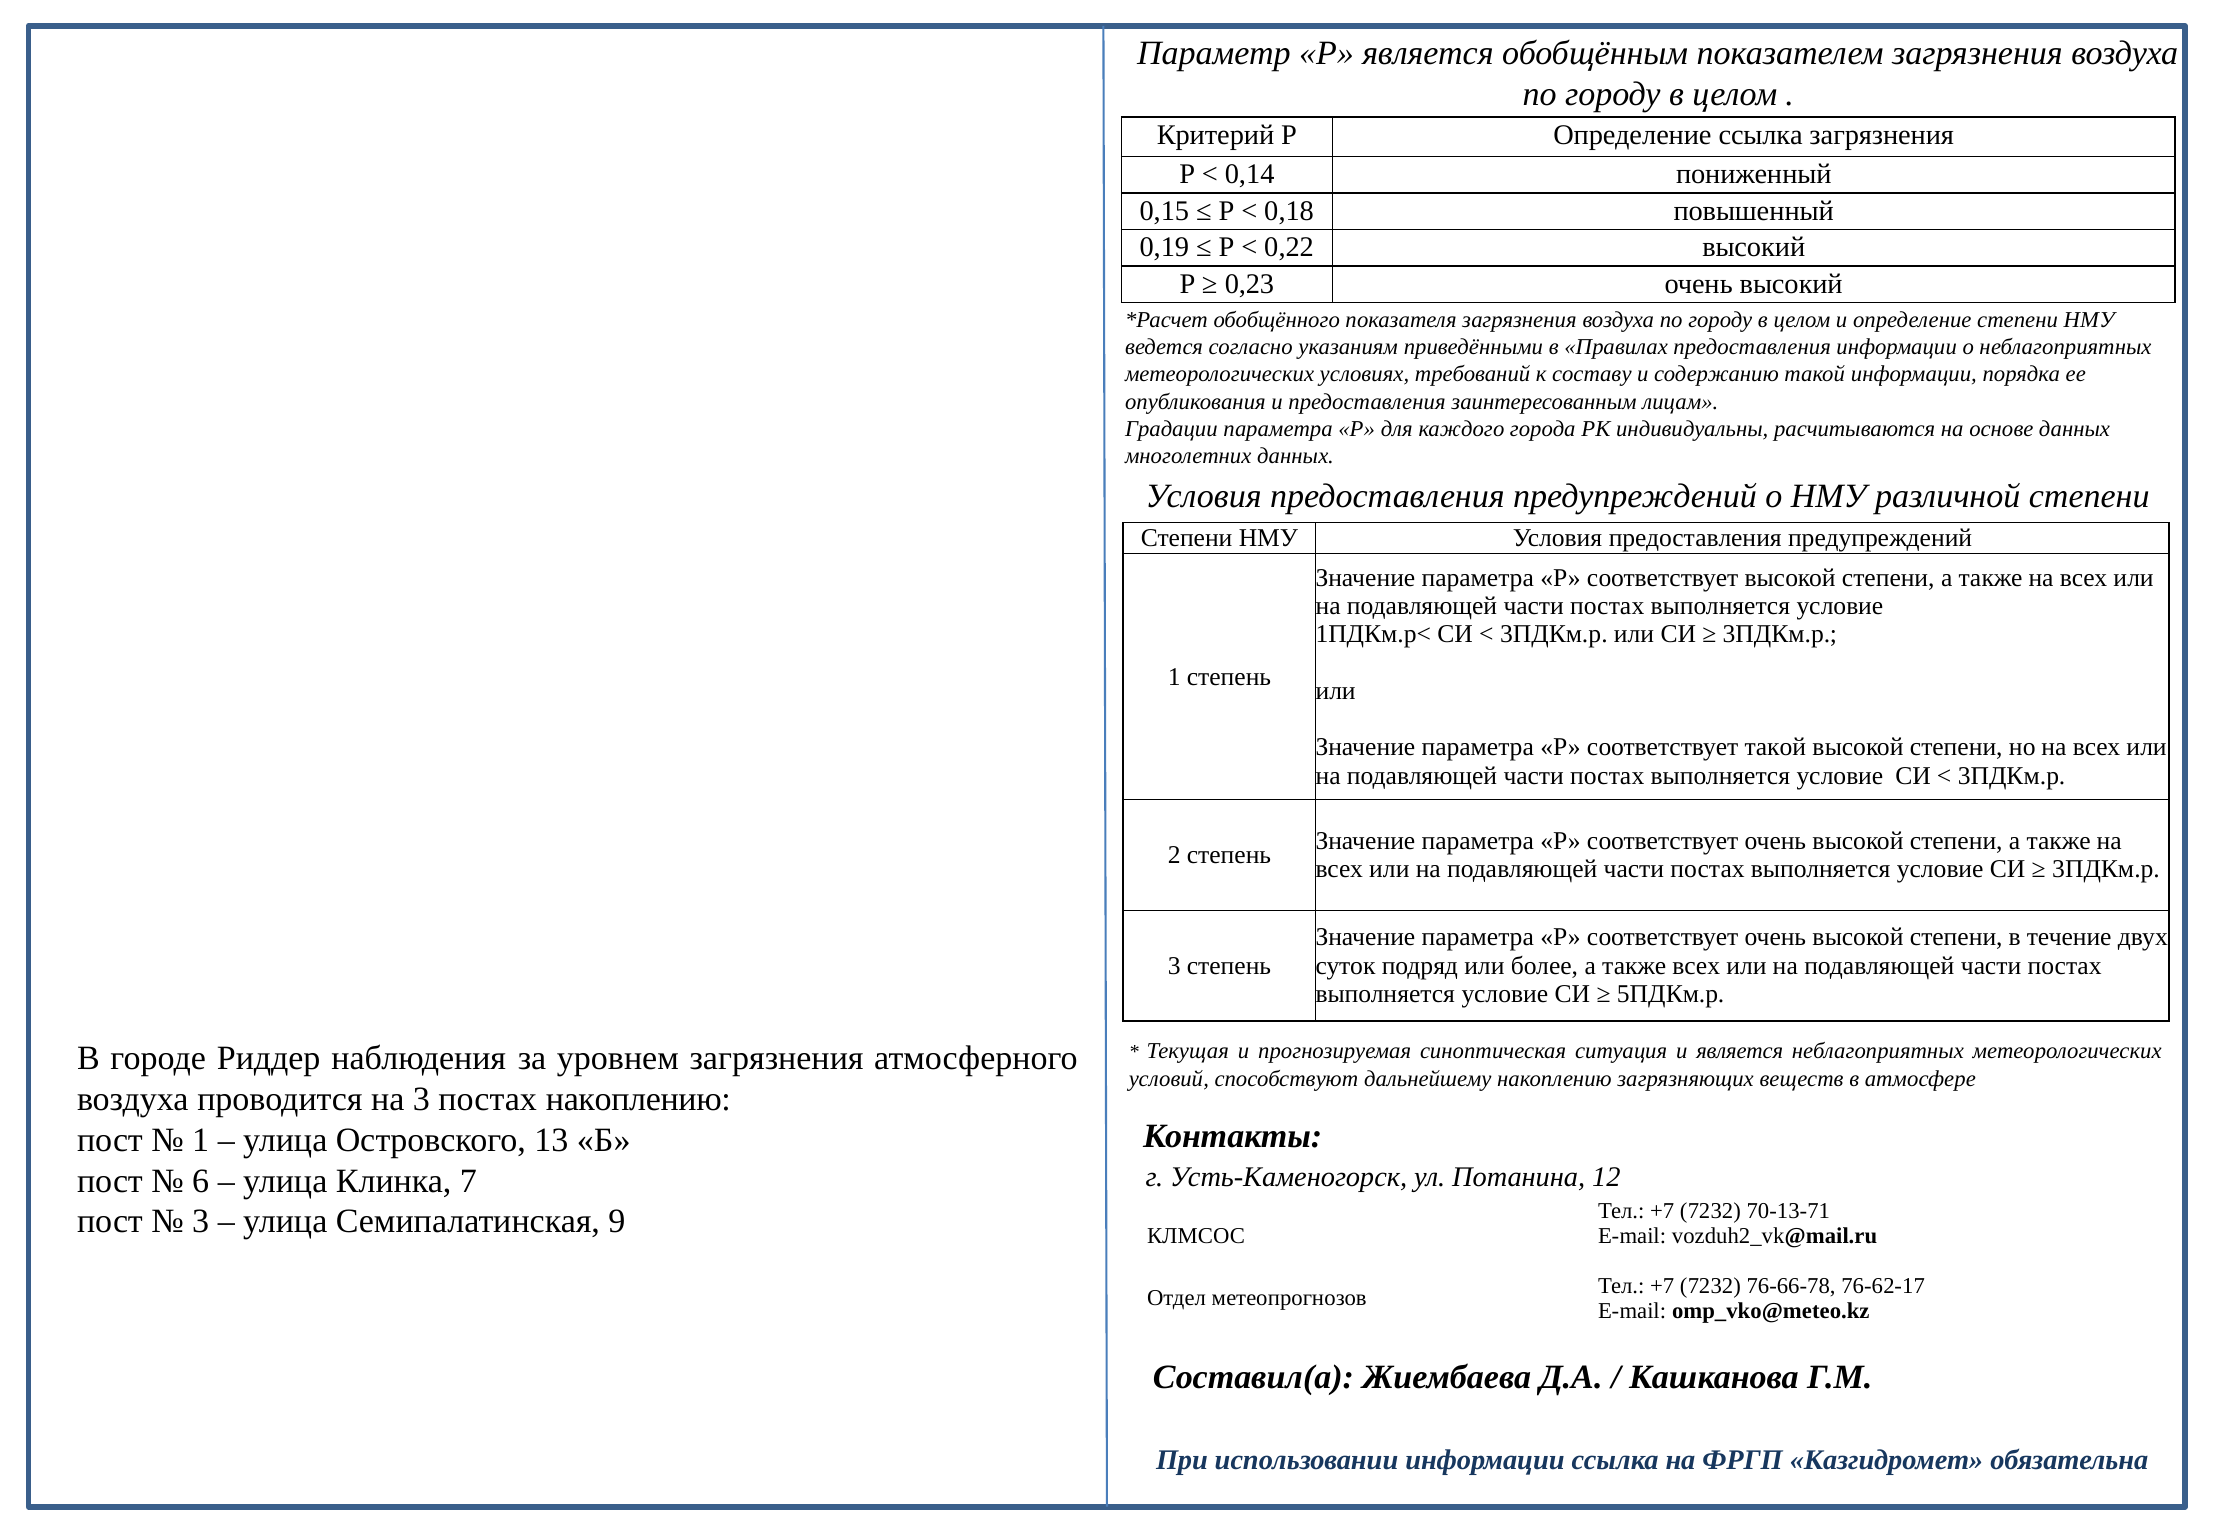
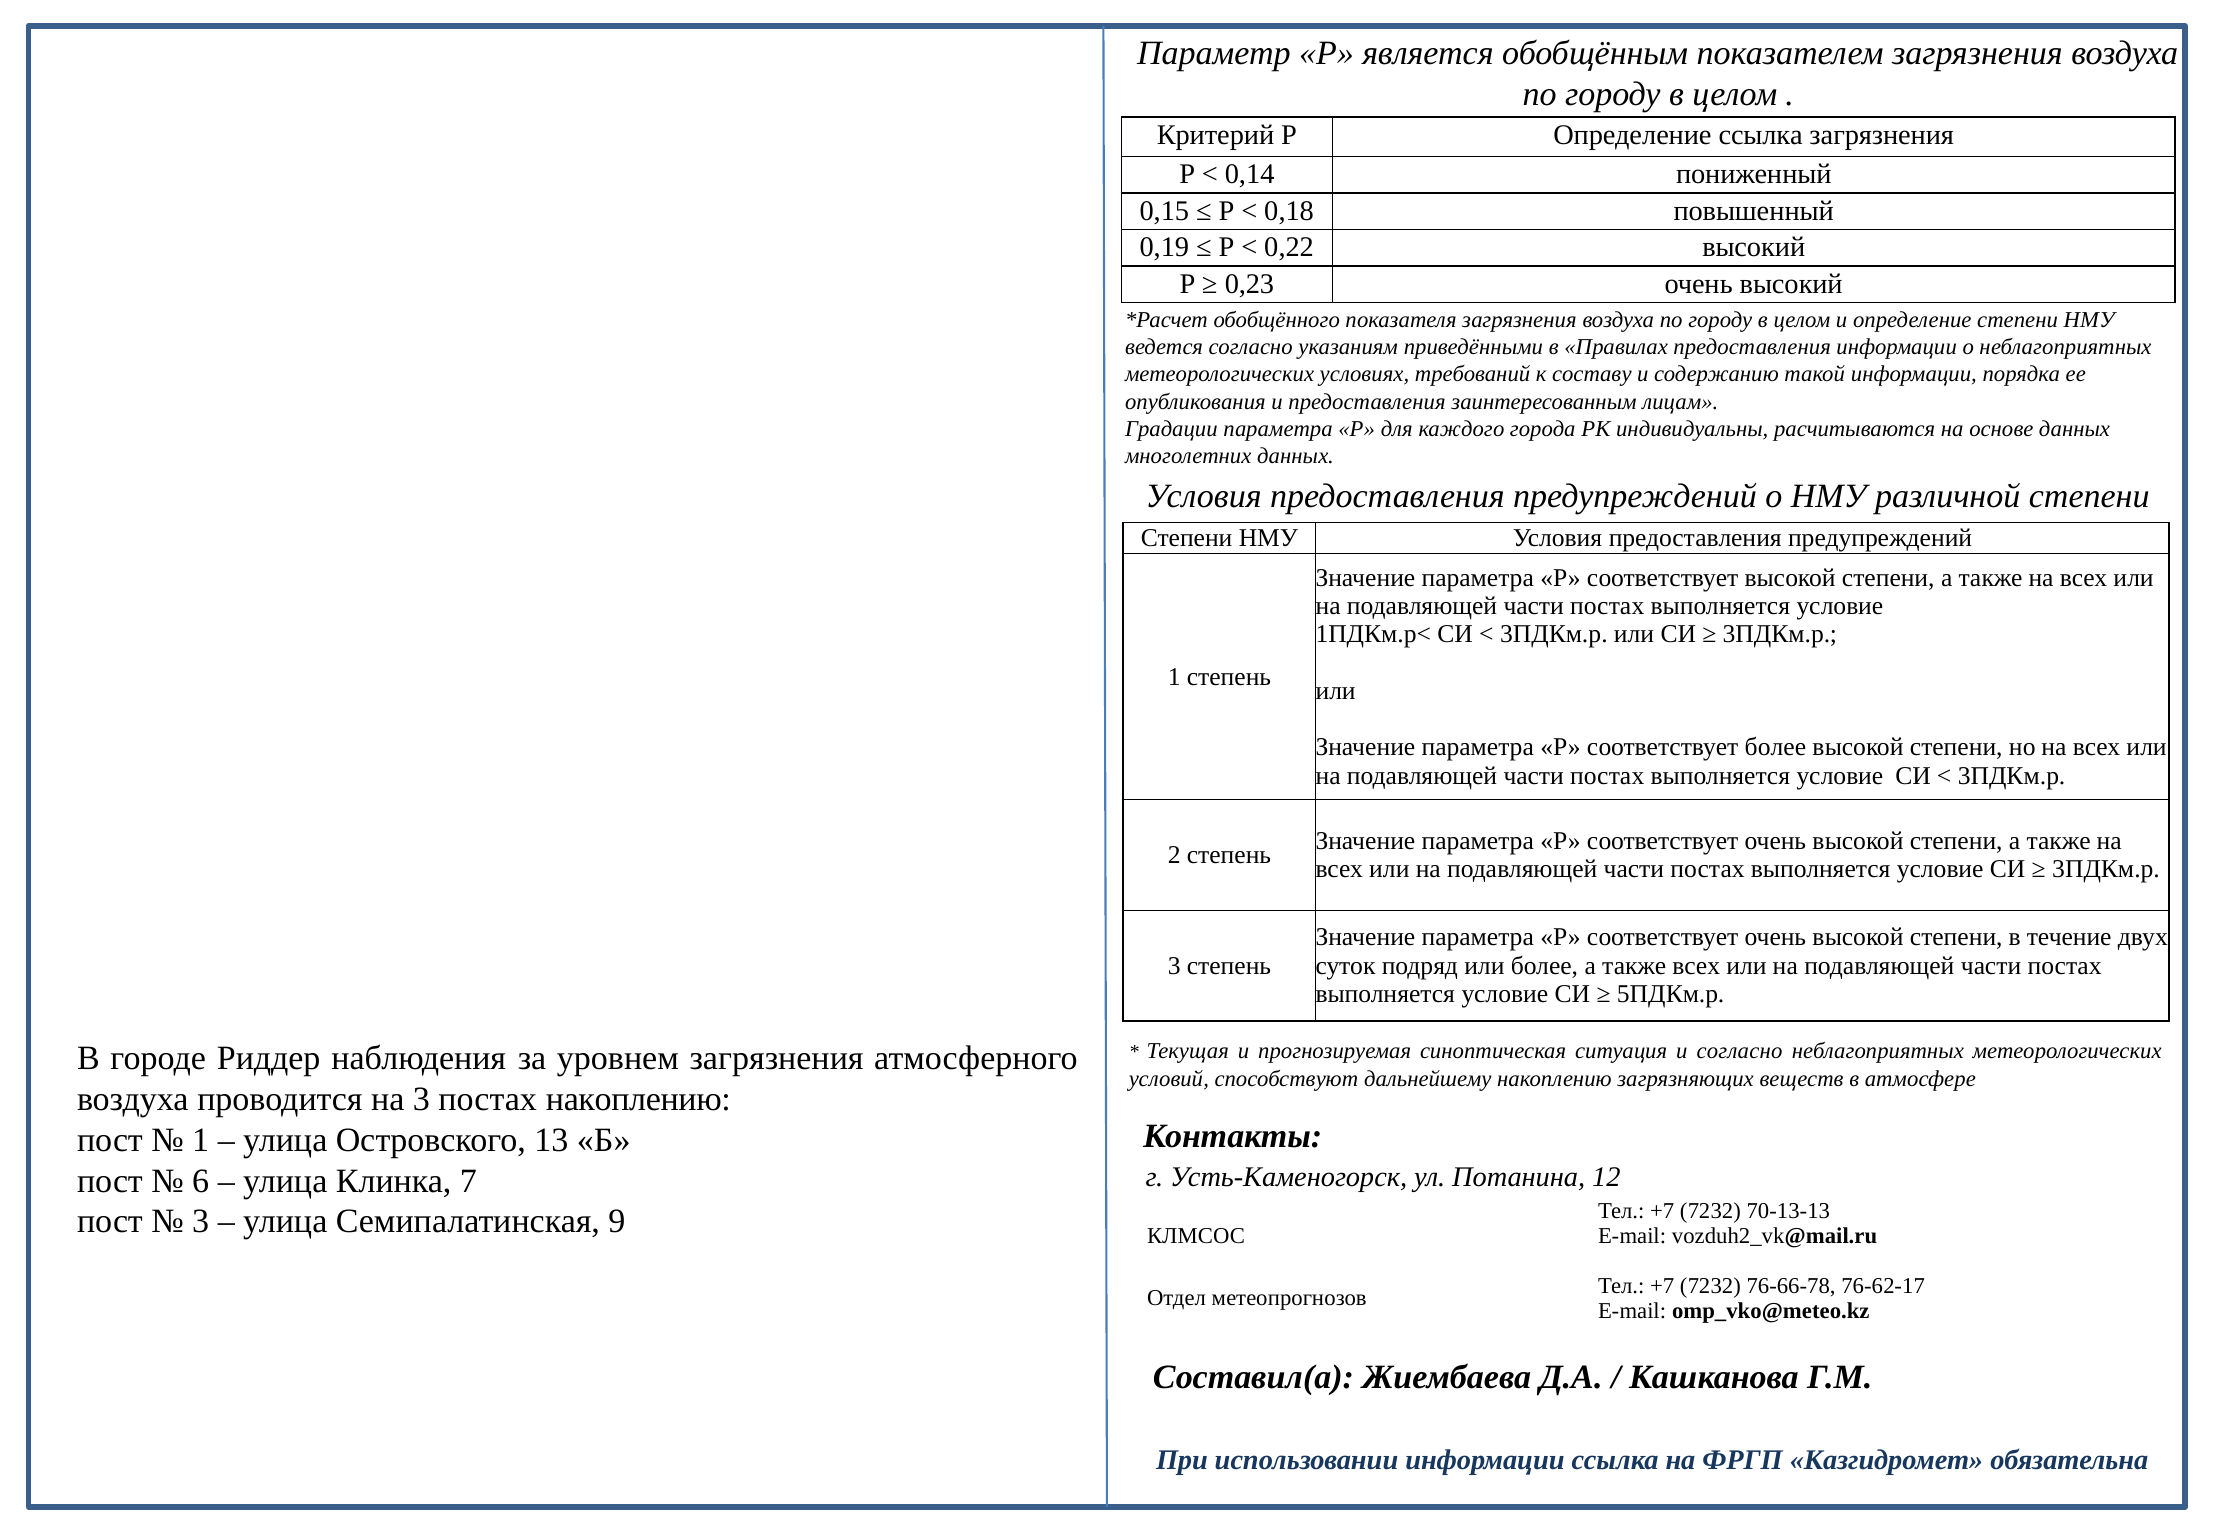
соответствует такой: такой -> более
и является: является -> согласно
70-13-71: 70-13-71 -> 70-13-13
